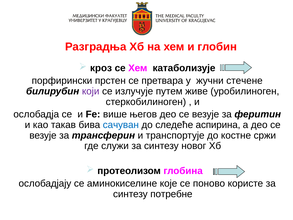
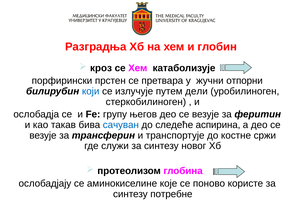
стечене: стечене -> отпорни
који colour: purple -> blue
живе: живе -> дели
више: више -> групу
